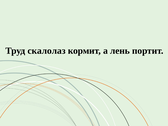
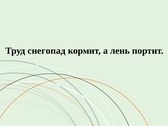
скалолаз: скалолаз -> снегопад
